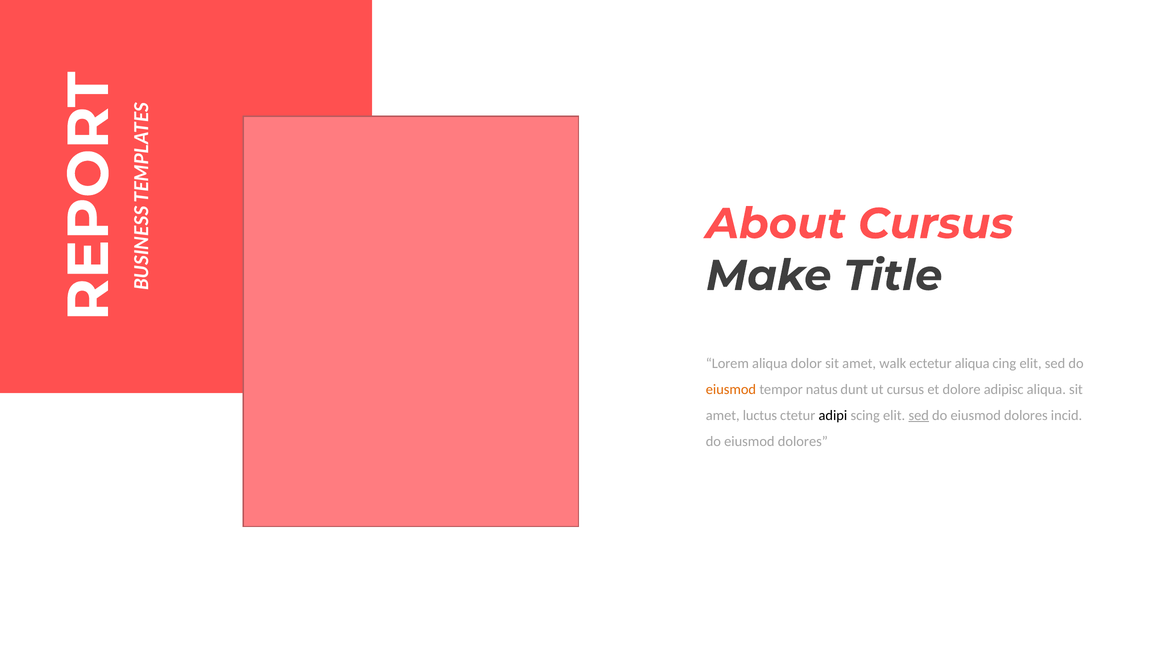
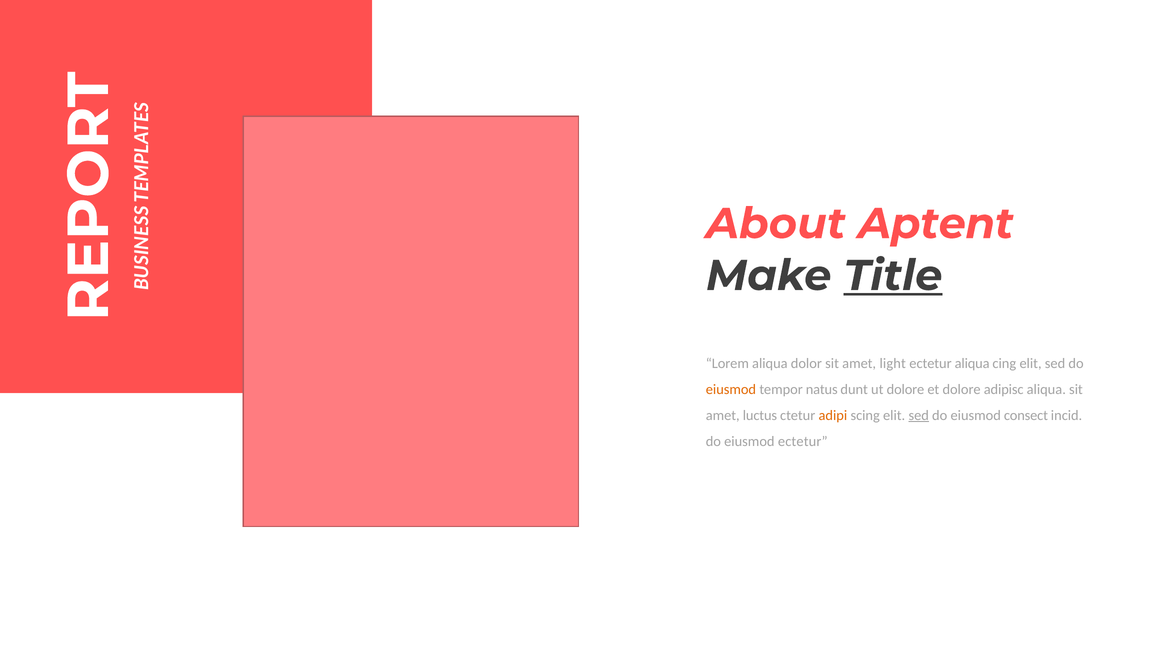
About Cursus: Cursus -> Aptent
Title underline: none -> present
walk: walk -> light
ut cursus: cursus -> dolore
adipi colour: black -> orange
dolores at (1026, 415): dolores -> consect
dolores at (803, 441): dolores -> ectetur
